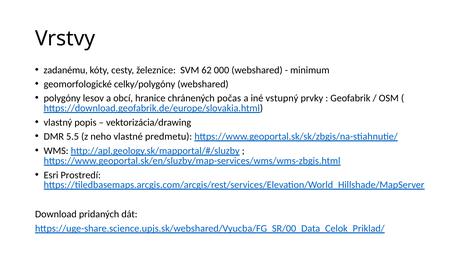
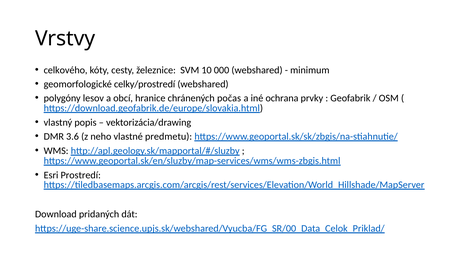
zadanému: zadanému -> celkového
62: 62 -> 10
celky/polygóny: celky/polygóny -> celky/prostredí
vstupný: vstupný -> ochrana
5.5: 5.5 -> 3.6
